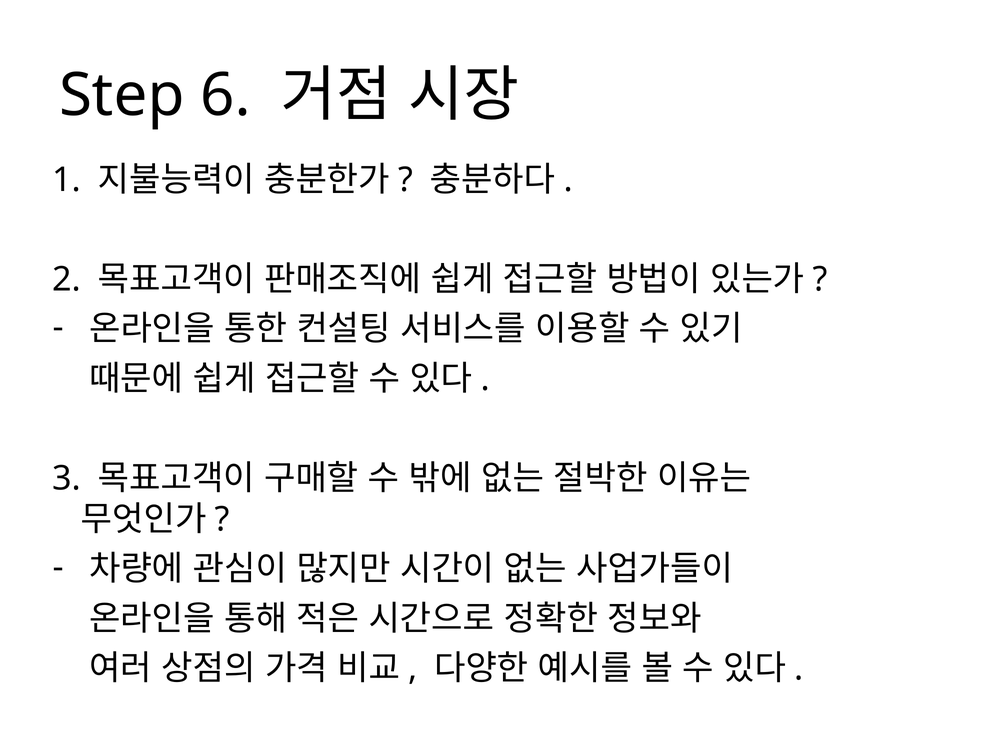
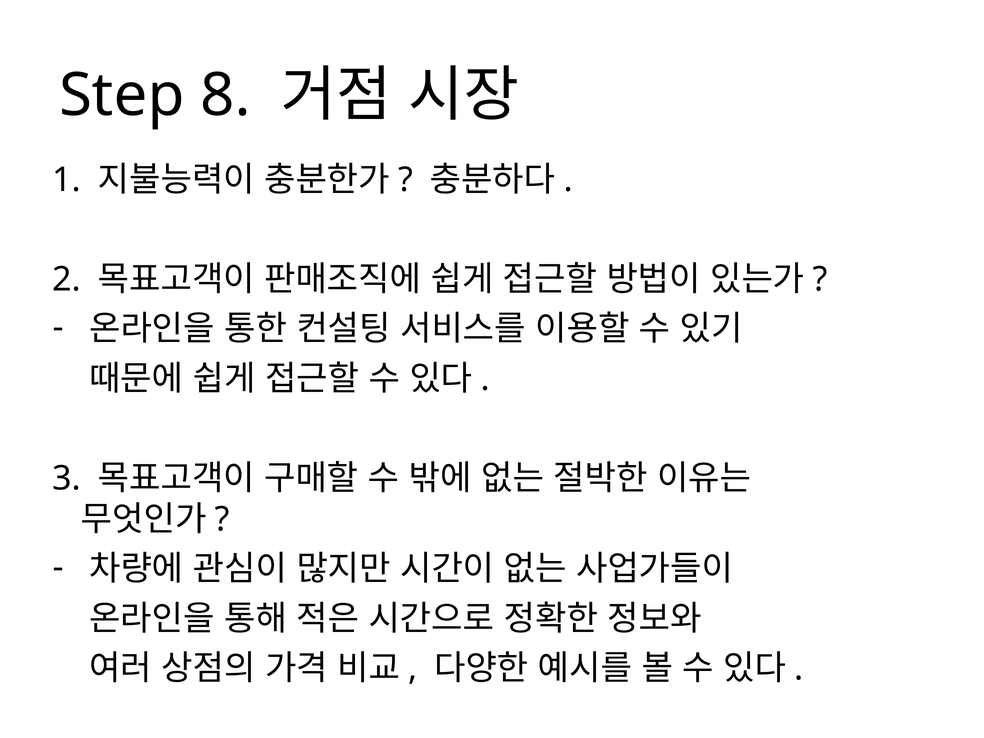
6: 6 -> 8
